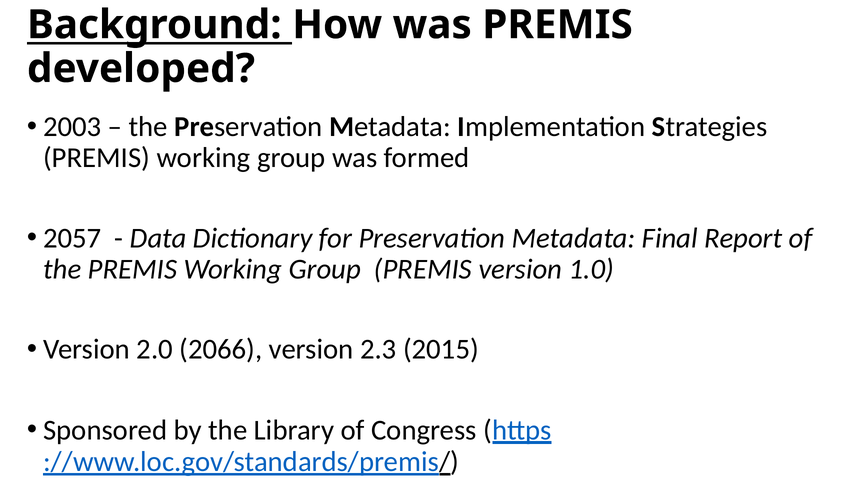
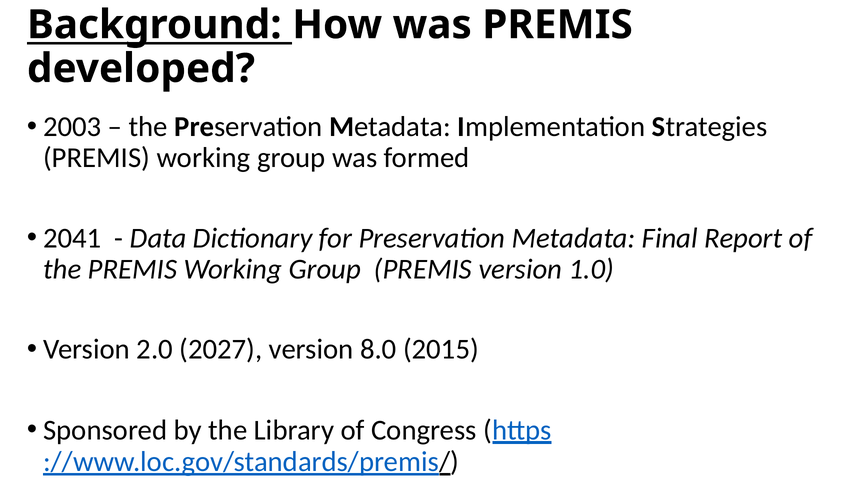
2057: 2057 -> 2041
2066: 2066 -> 2027
2.3: 2.3 -> 8.0
